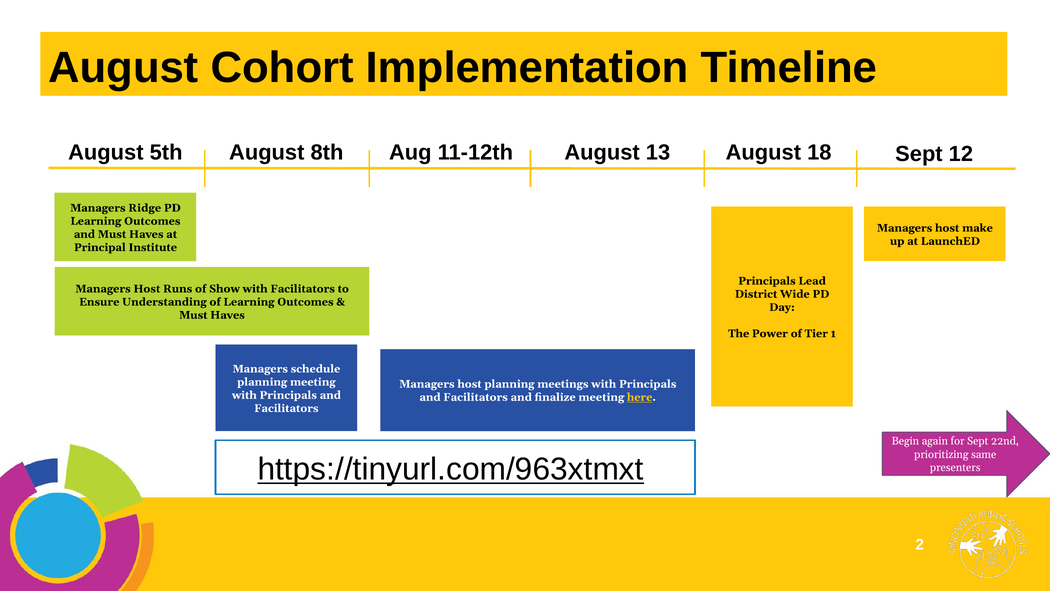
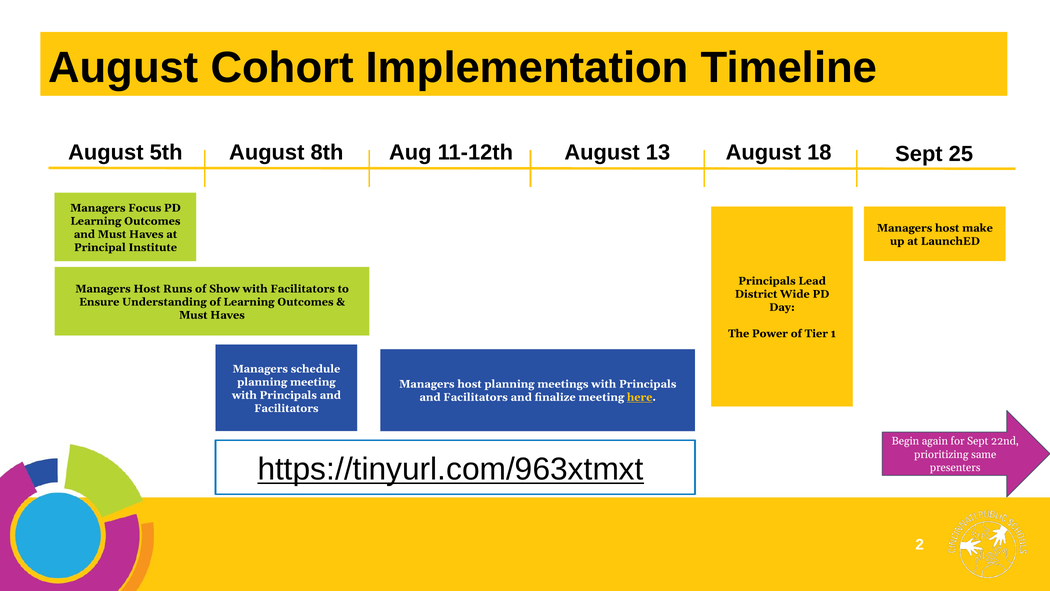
12: 12 -> 25
Ridge: Ridge -> Focus
